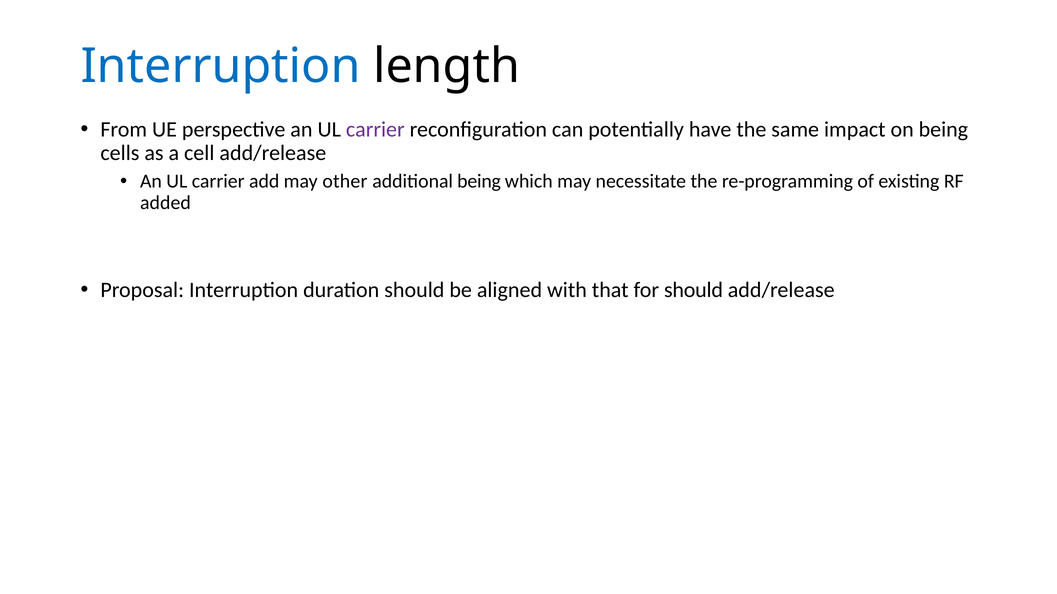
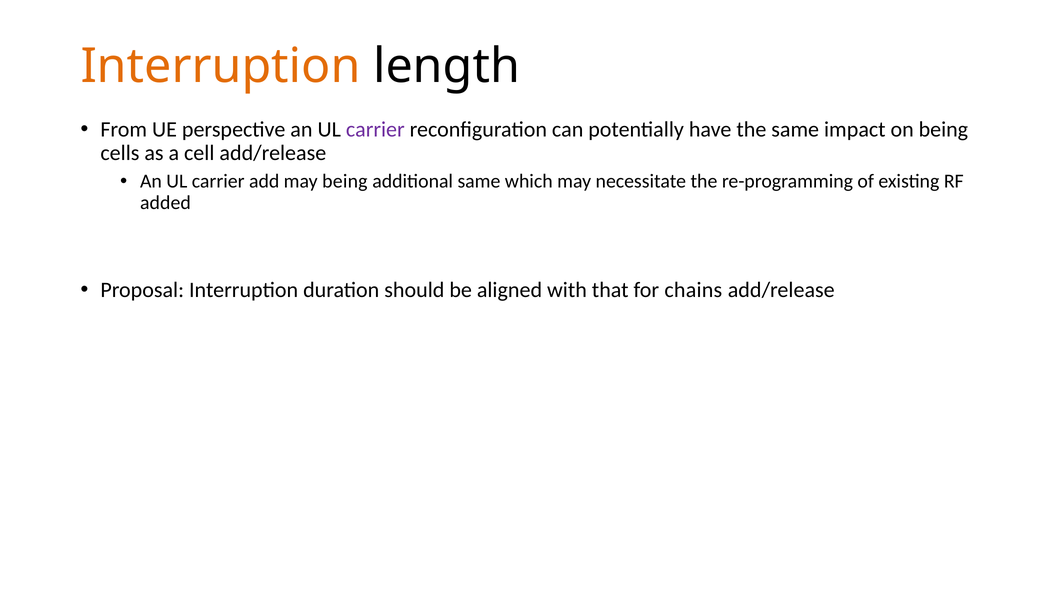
Interruption at (221, 66) colour: blue -> orange
may other: other -> being
additional being: being -> same
for should: should -> chains
